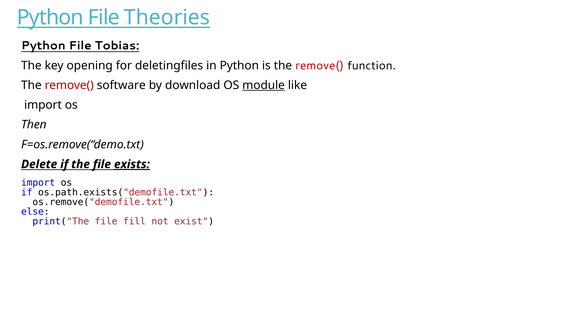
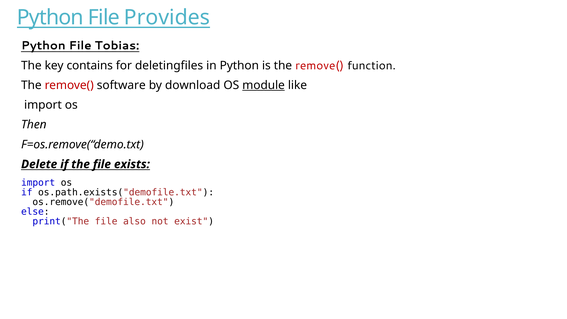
Theories: Theories -> Provides
opening: opening -> contains
exists underline: present -> none
fill: fill -> also
